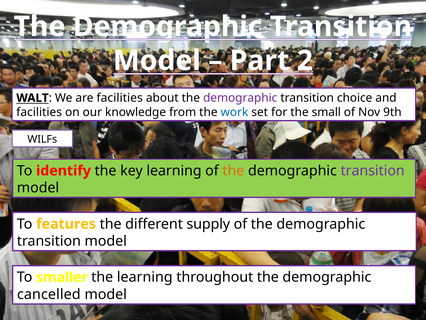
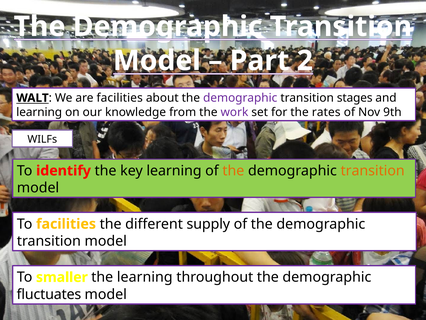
choice: choice -> stages
facilities at (39, 112): facilities -> learning
work colour: blue -> purple
small: small -> rates
transition at (373, 170) colour: purple -> orange
To features: features -> facilities
cancelled: cancelled -> fluctuates
